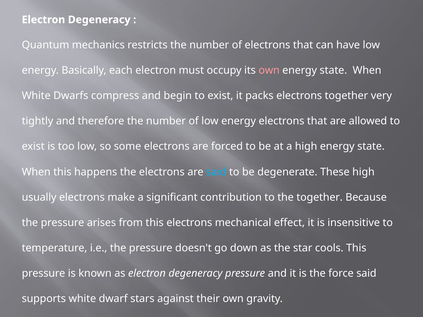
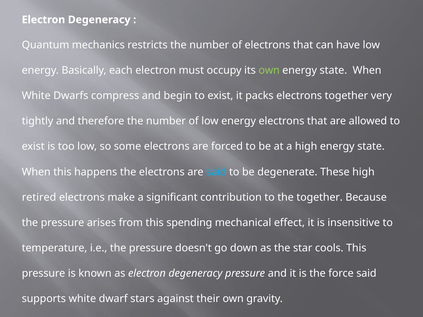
own at (269, 70) colour: pink -> light green
usually: usually -> retired
this electrons: electrons -> spending
